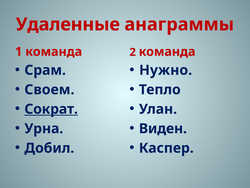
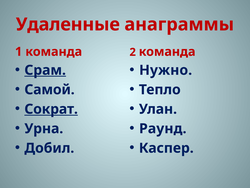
Срам underline: none -> present
Своем: Своем -> Самой
Виден: Виден -> Раунд
